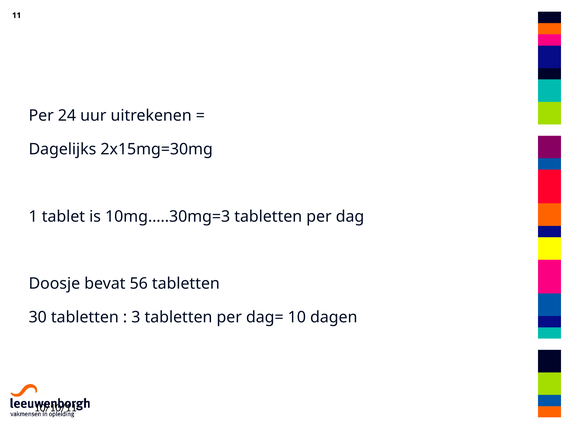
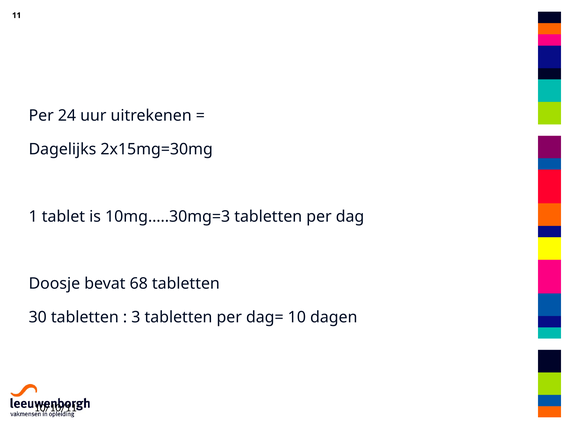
56: 56 -> 68
